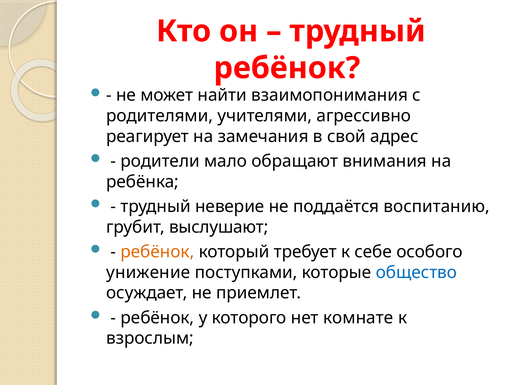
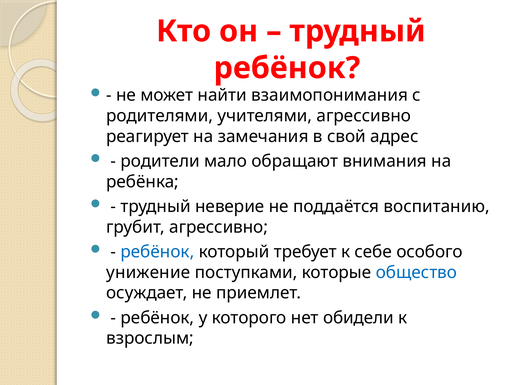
грубит выслушают: выслушают -> агрессивно
ребёнок at (157, 252) colour: orange -> blue
комнате: комнате -> обидели
